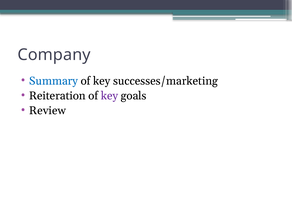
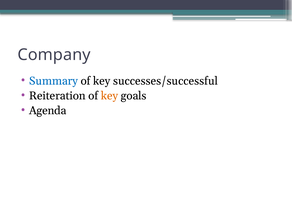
successes/marketing: successes/marketing -> successes/successful
key at (110, 96) colour: purple -> orange
Review: Review -> Agenda
